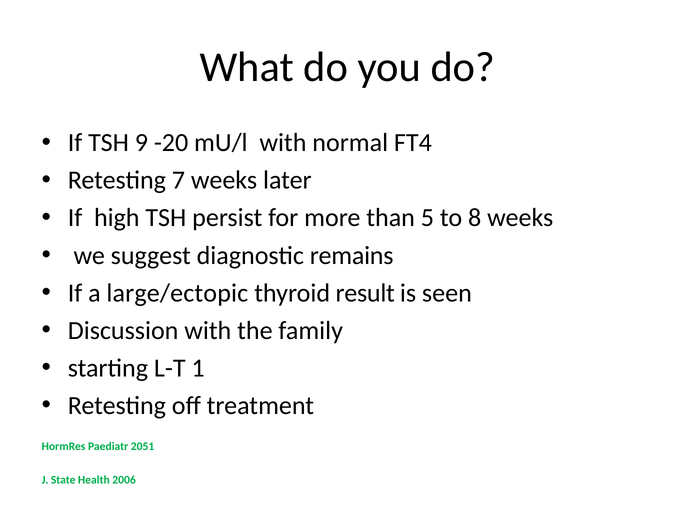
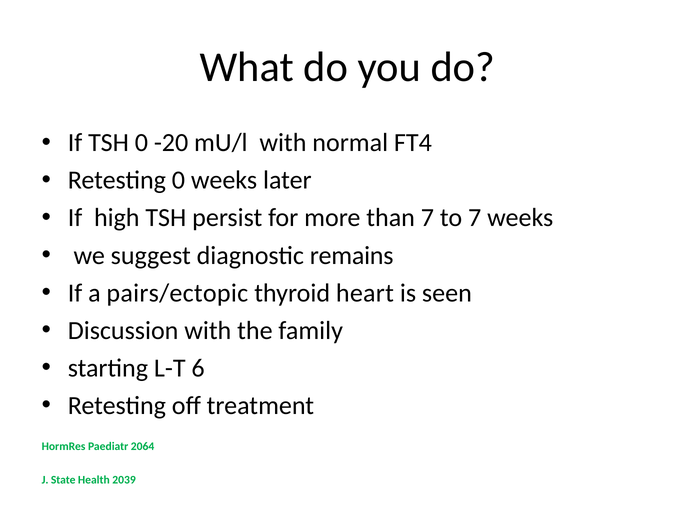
TSH 9: 9 -> 0
Retesting 7: 7 -> 0
than 5: 5 -> 7
to 8: 8 -> 7
large/ectopic: large/ectopic -> pairs/ectopic
result: result -> heart
1: 1 -> 6
2051: 2051 -> 2064
2006: 2006 -> 2039
